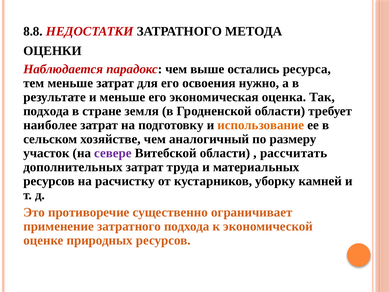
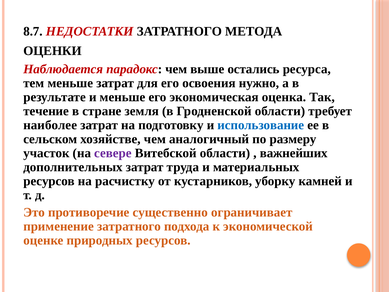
8.8: 8.8 -> 8.7
подхода at (46, 111): подхода -> течение
использование colour: orange -> blue
рассчитать: рассчитать -> важнейших
